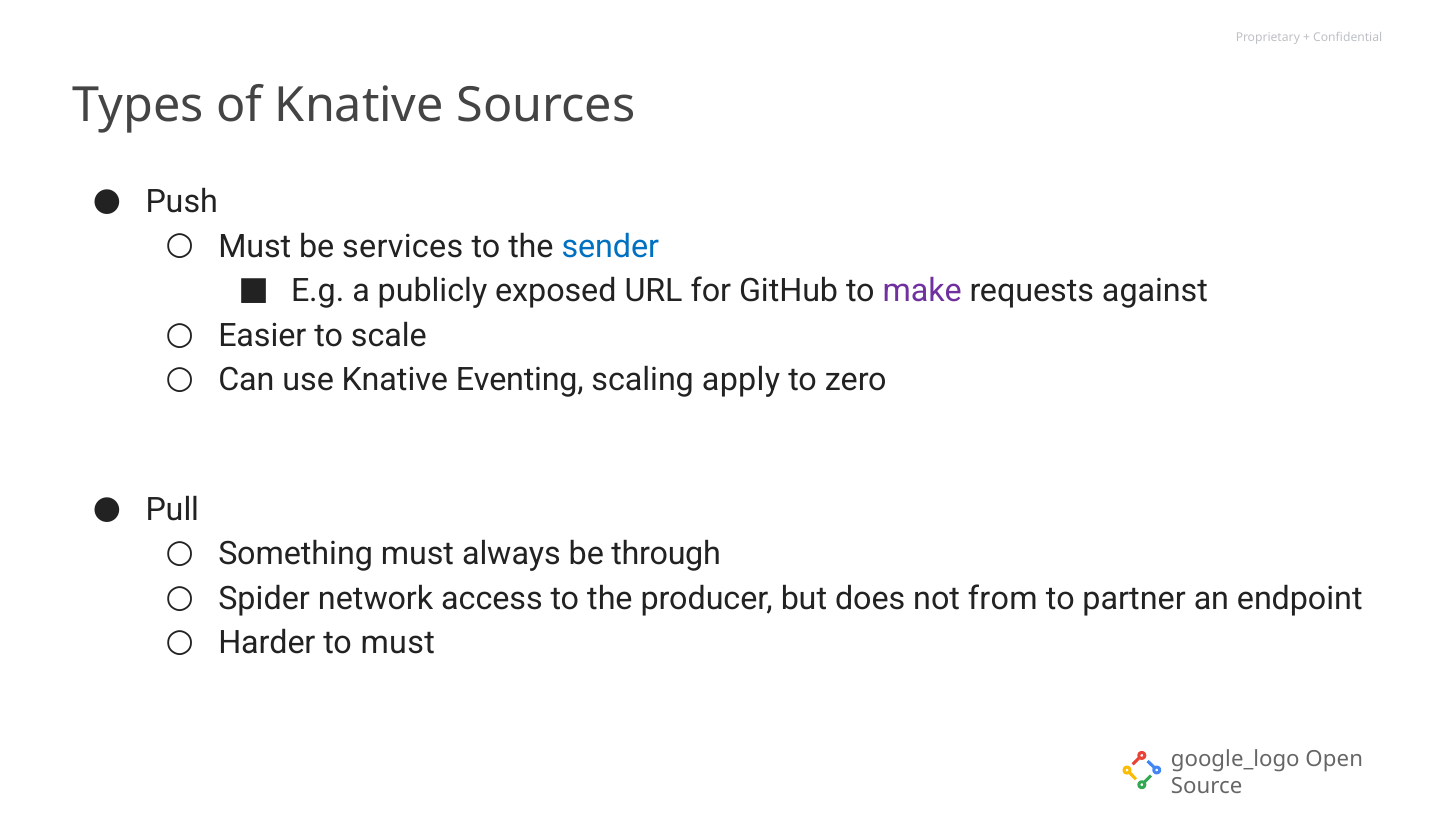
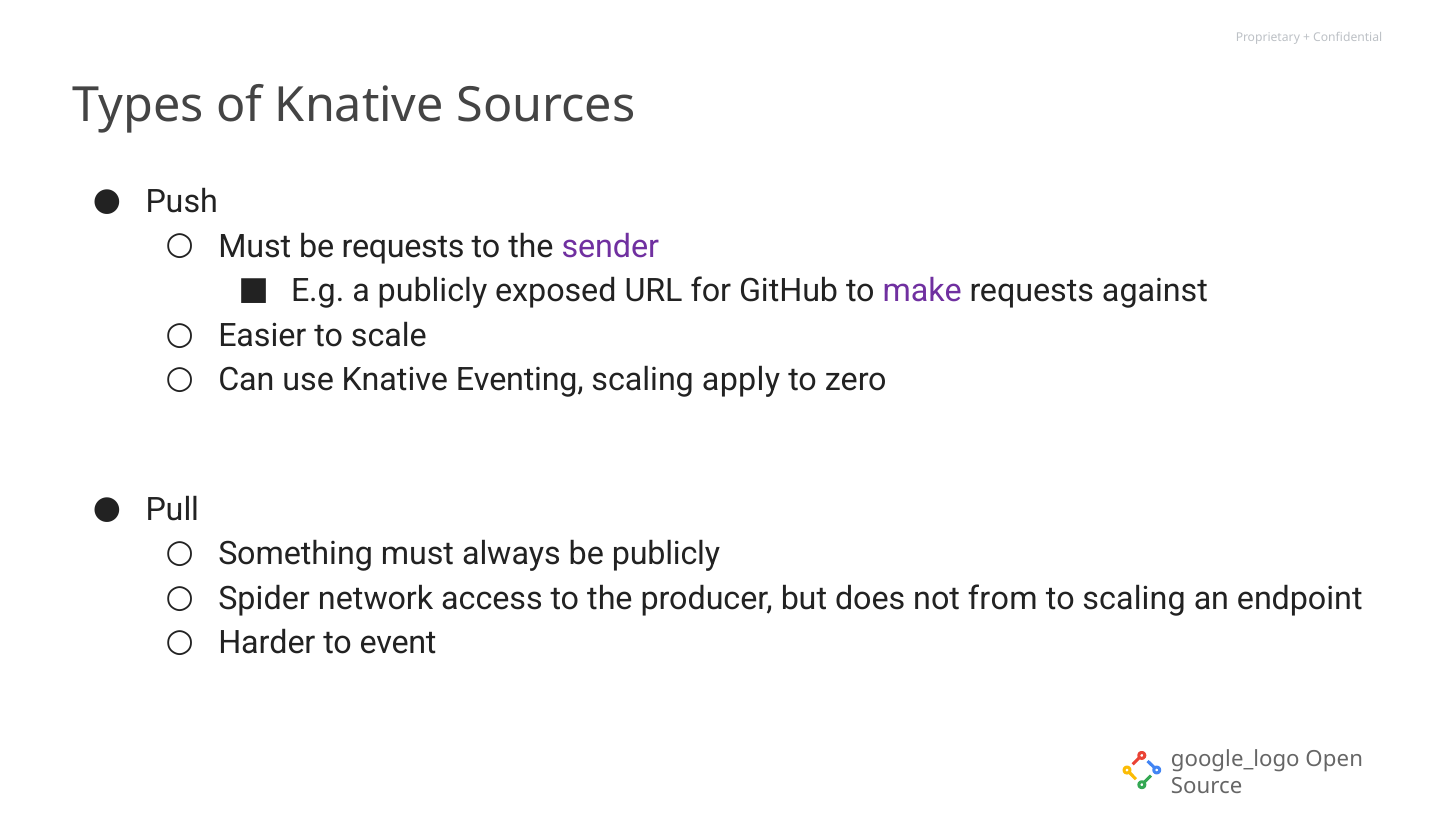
be services: services -> requests
sender colour: blue -> purple
be through: through -> publicly
to partner: partner -> scaling
to must: must -> event
